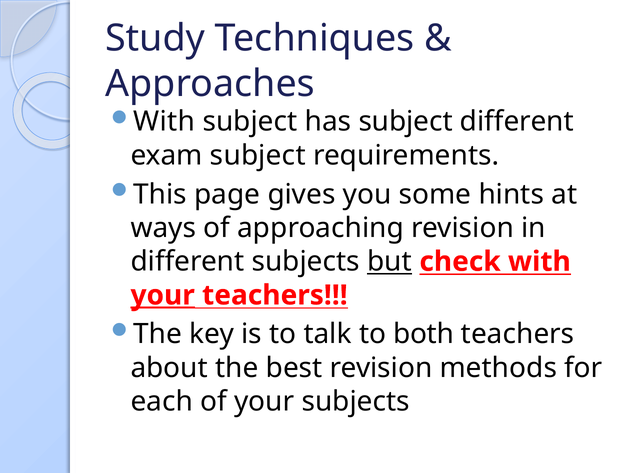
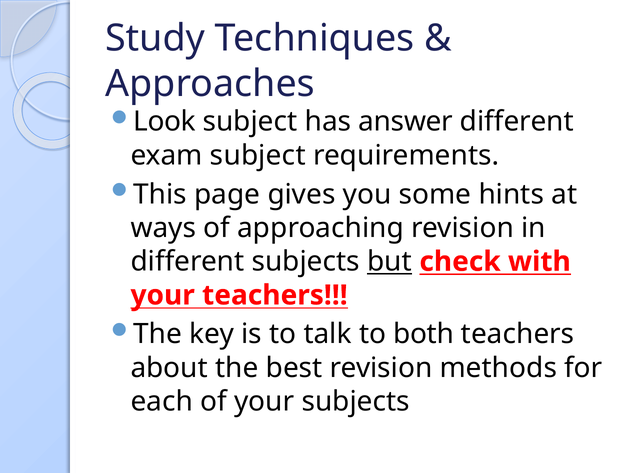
With at (164, 122): With -> Look
has subject: subject -> answer
your at (163, 295) underline: present -> none
